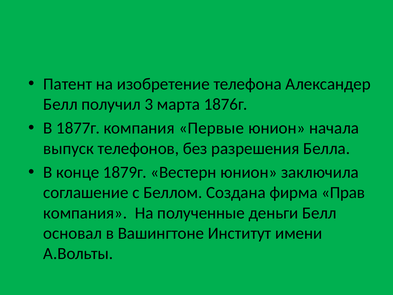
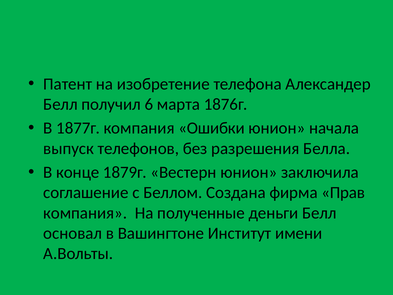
3: 3 -> 6
Первые: Первые -> Ошибки
